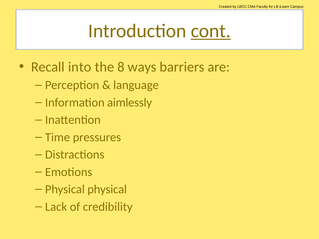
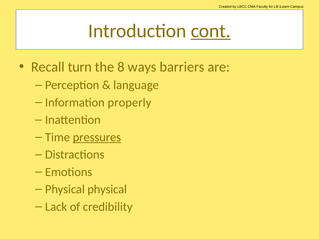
into: into -> turn
aimlessly: aimlessly -> properly
pressures underline: none -> present
